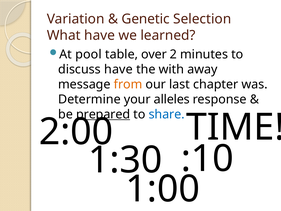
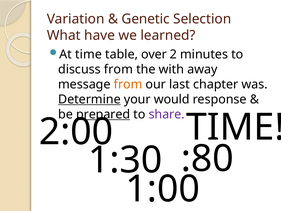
At pool: pool -> time
discuss have: have -> from
Determine underline: none -> present
alleles: alleles -> would
share colour: blue -> purple
:10: :10 -> :80
